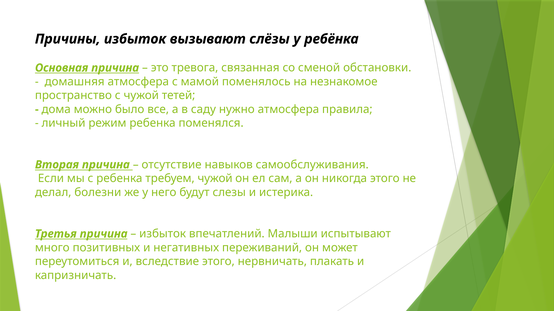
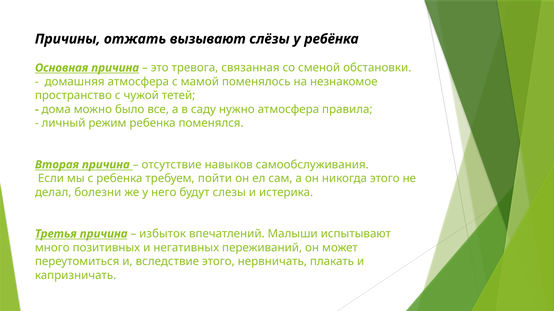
Причины избыток: избыток -> отжать
требуем чужой: чужой -> пойти
